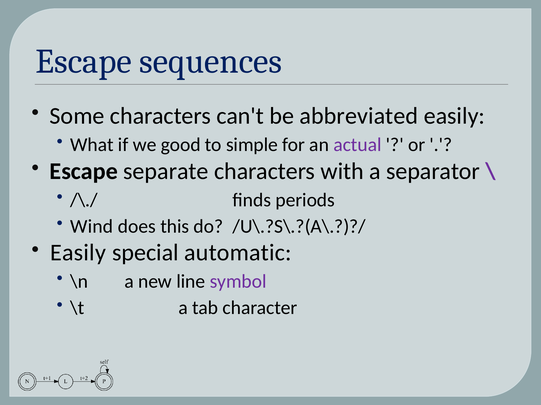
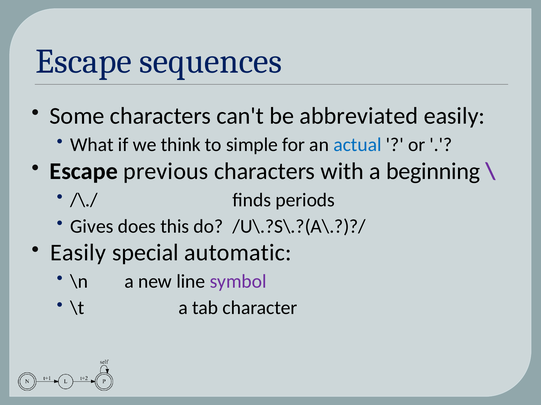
good: good -> think
actual colour: purple -> blue
separate: separate -> previous
separator: separator -> beginning
Wind: Wind -> Gives
